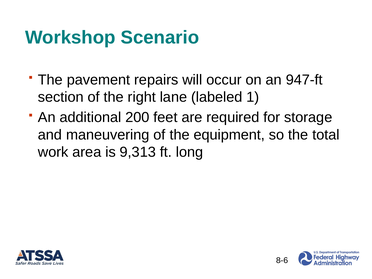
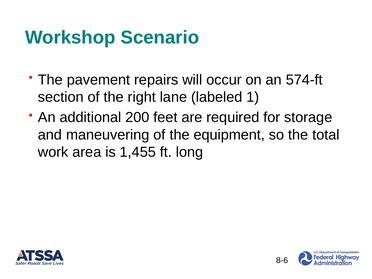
947-ft: 947-ft -> 574-ft
9,313: 9,313 -> 1,455
